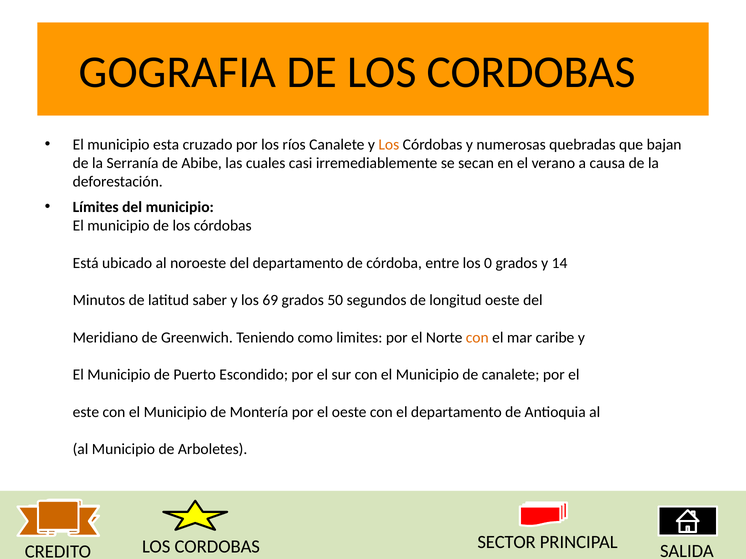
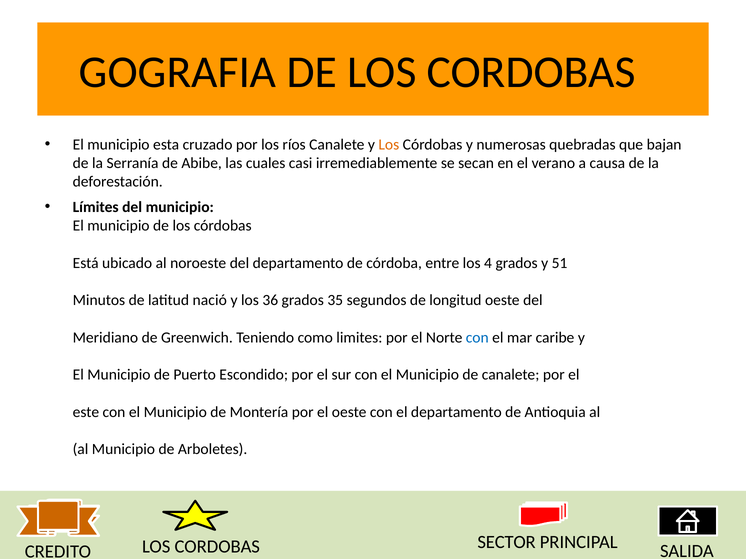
0: 0 -> 4
14: 14 -> 51
saber: saber -> nació
69: 69 -> 36
50: 50 -> 35
con at (477, 338) colour: orange -> blue
